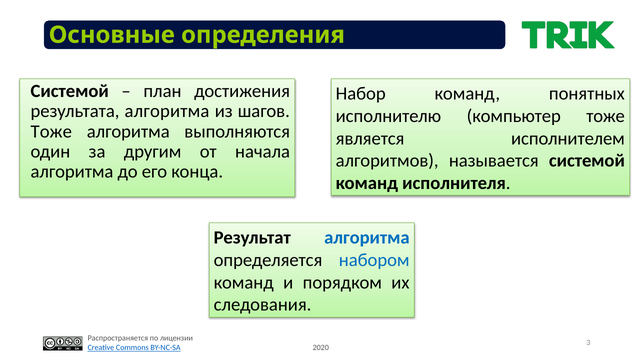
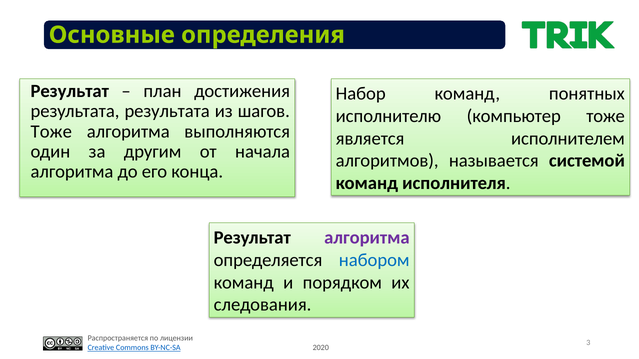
Системой at (70, 91): Системой -> Результат
результата алгоритма: алгоритма -> результата
алгоритма at (367, 238) colour: blue -> purple
